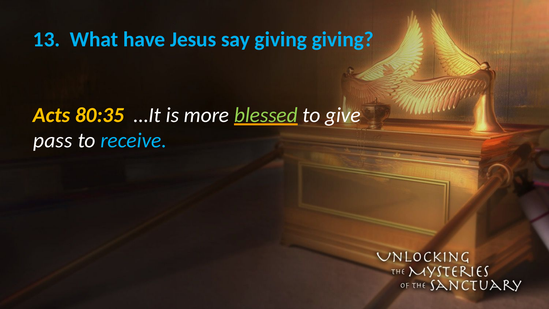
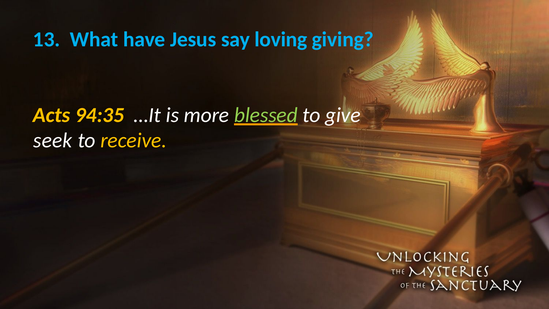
say giving: giving -> loving
80:35: 80:35 -> 94:35
pass: pass -> seek
receive colour: light blue -> yellow
